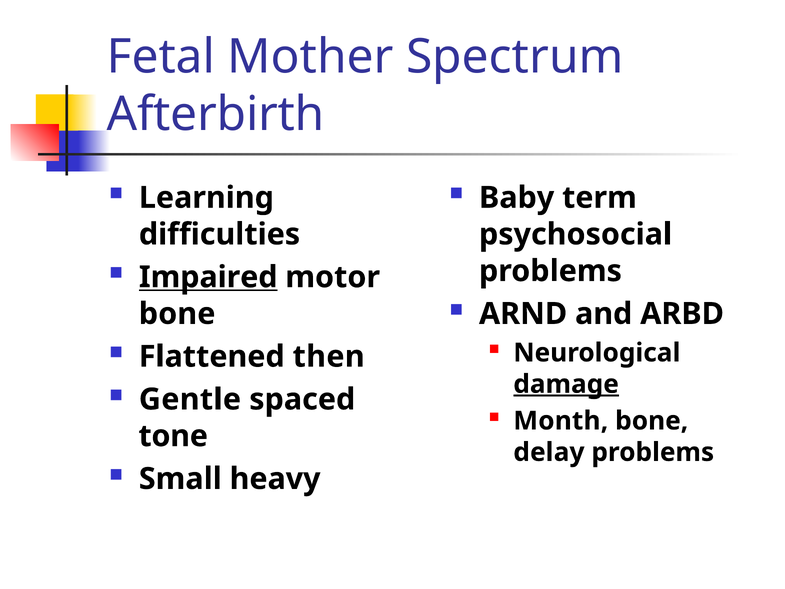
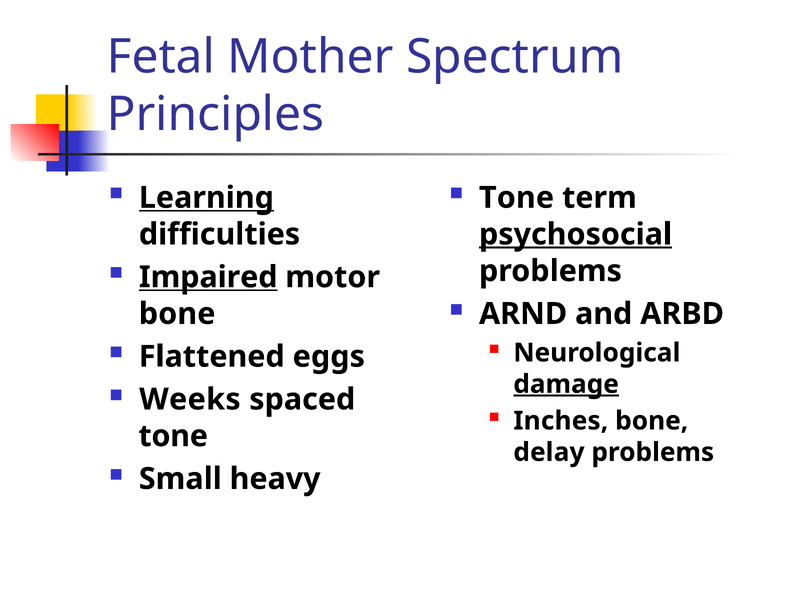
Afterbirth: Afterbirth -> Principles
Learning underline: none -> present
Baby at (517, 198): Baby -> Tone
psychosocial underline: none -> present
then: then -> eggs
Gentle: Gentle -> Weeks
Month: Month -> Inches
